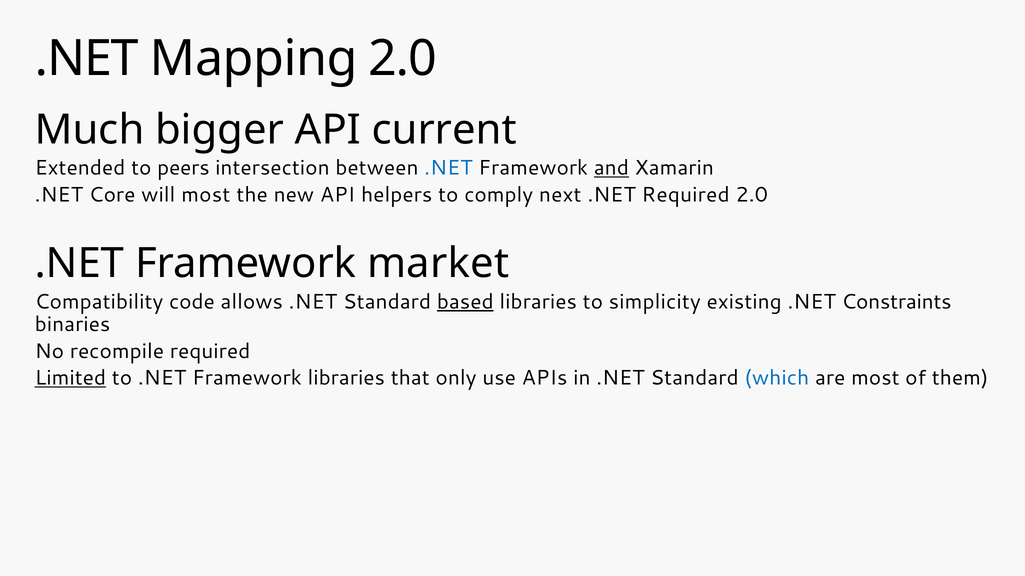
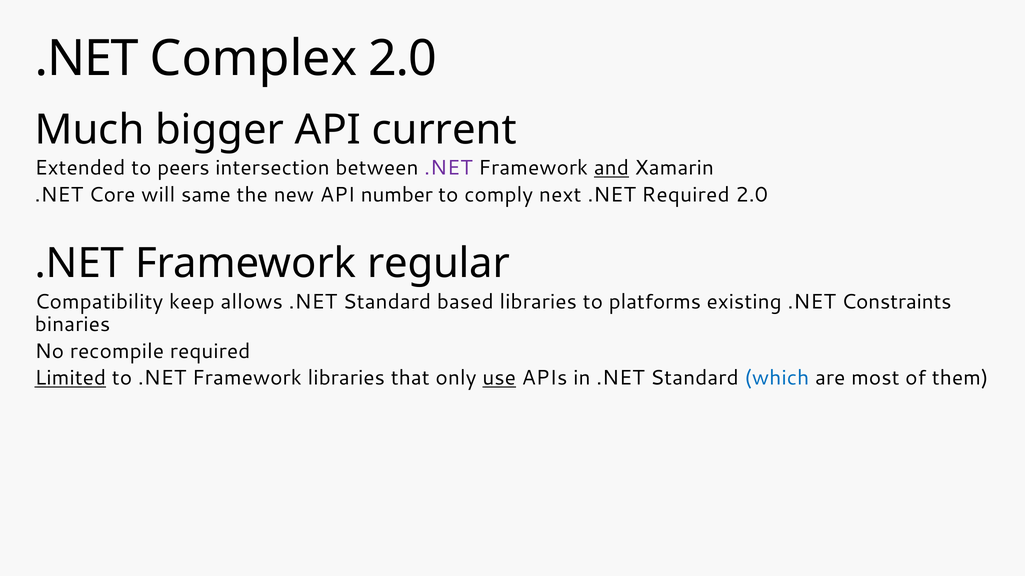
Mapping: Mapping -> Complex
.NET at (448, 168) colour: blue -> purple
will most: most -> same
helpers: helpers -> number
market: market -> regular
code: code -> keep
based underline: present -> none
simplicity: simplicity -> platforms
use underline: none -> present
